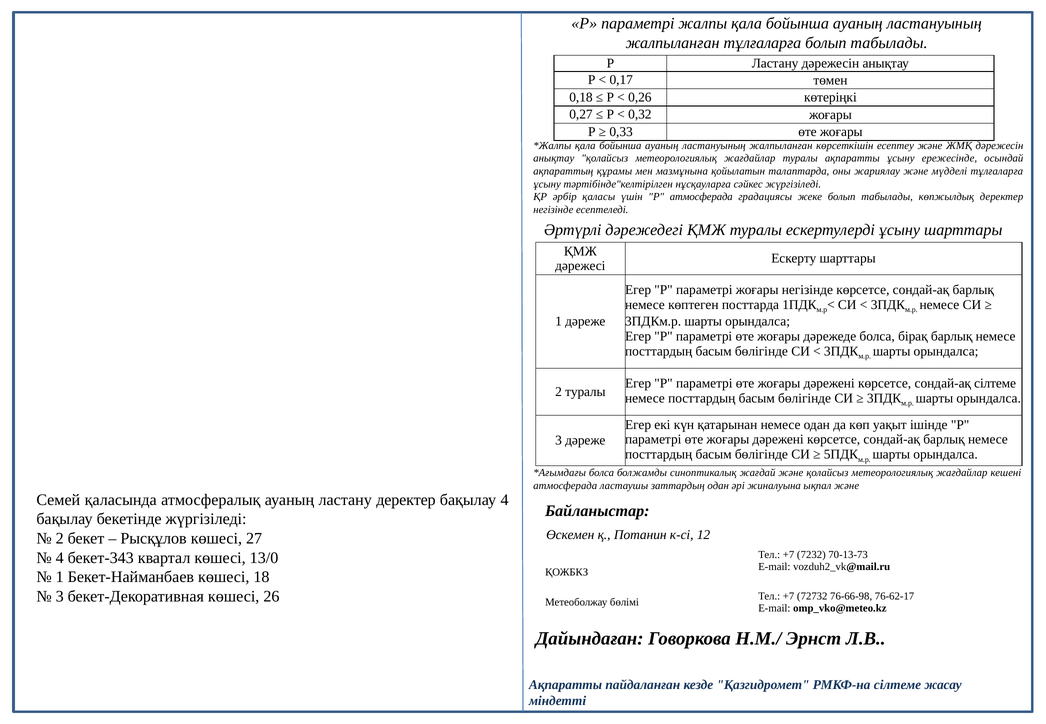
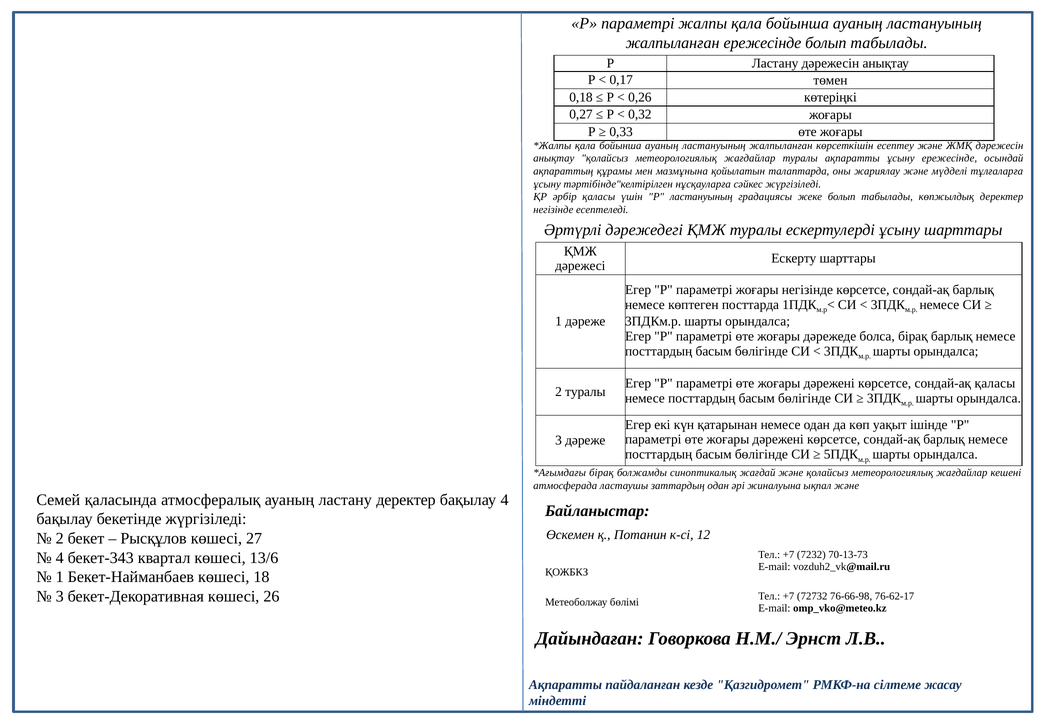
жалпыланған тұлғаларға: тұлғаларға -> ережесінде
Р атмосферада: атмосферада -> ластануының
сондай-ақ сілтеме: сілтеме -> қаласы
болса at (601, 473): болса -> бірақ
13/0: 13/0 -> 13/6
